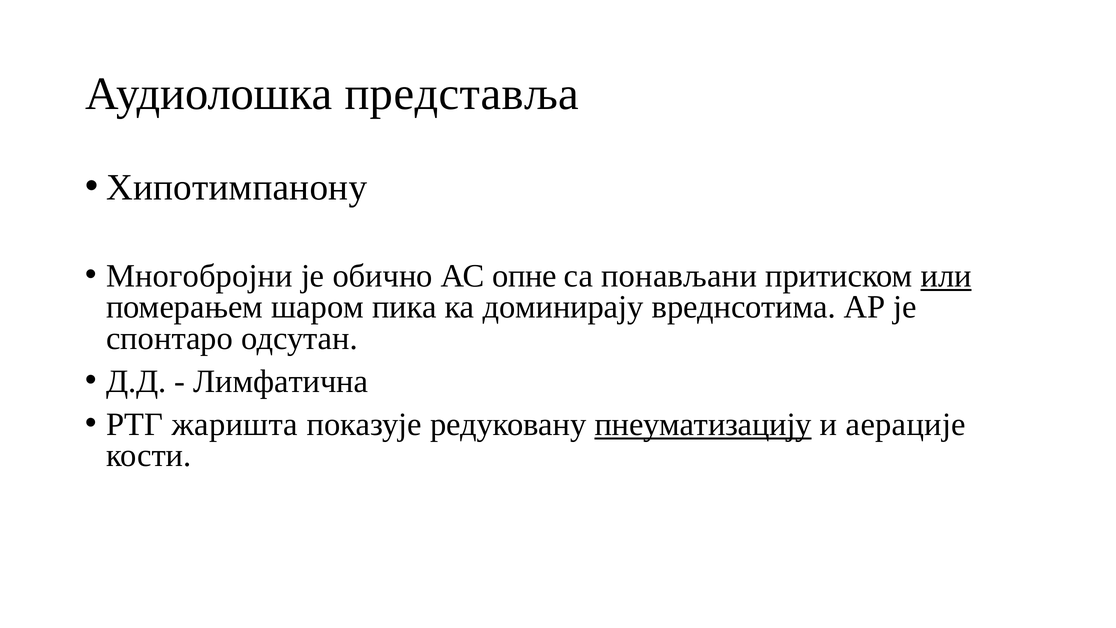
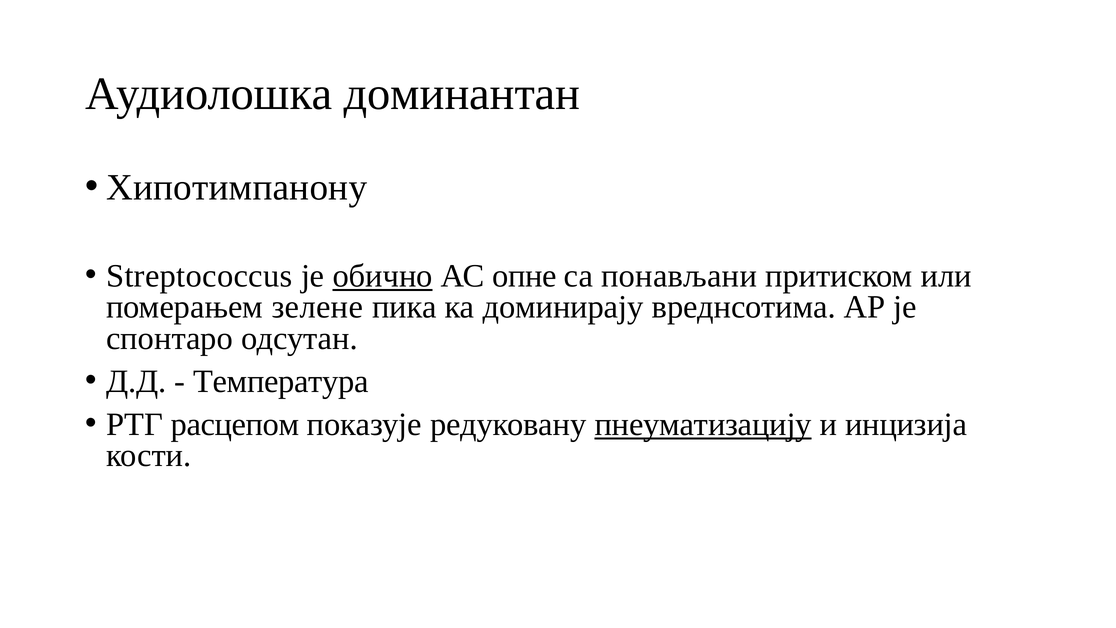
представља: представља -> доминантан
Многобројни: Многобројни -> Streptococcus
обично underline: none -> present
или underline: present -> none
шаром: шаром -> зелене
Лимфатична: Лимфатична -> Температура
жаришта: жаришта -> расцепом
аерације: аерације -> инцизија
